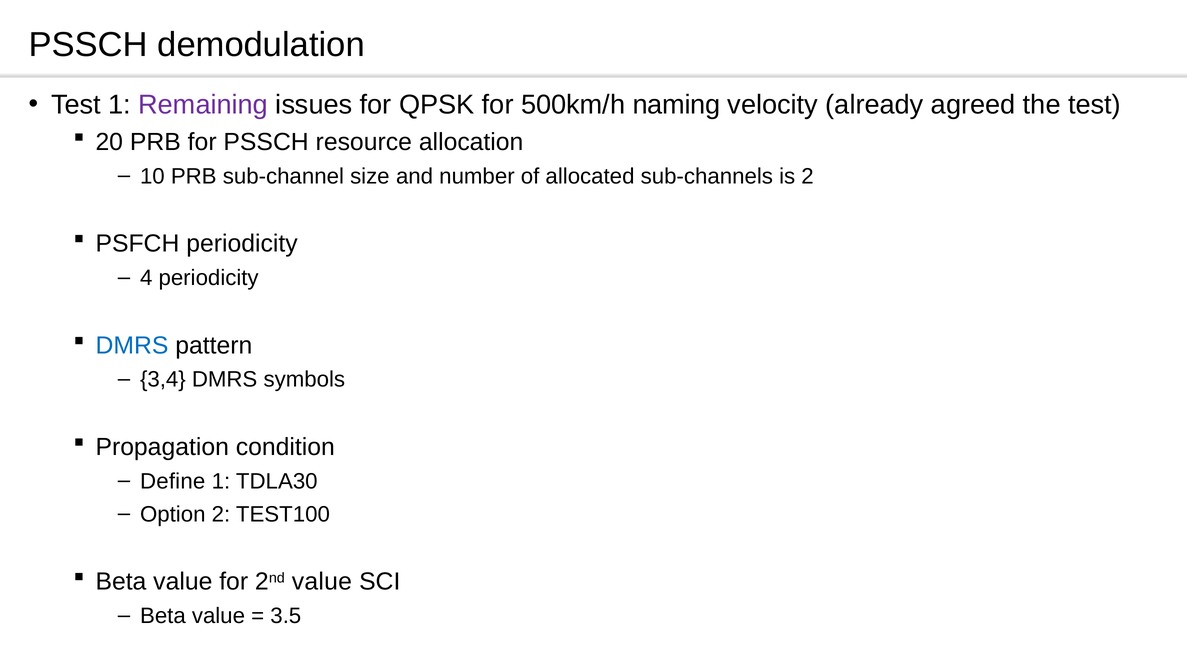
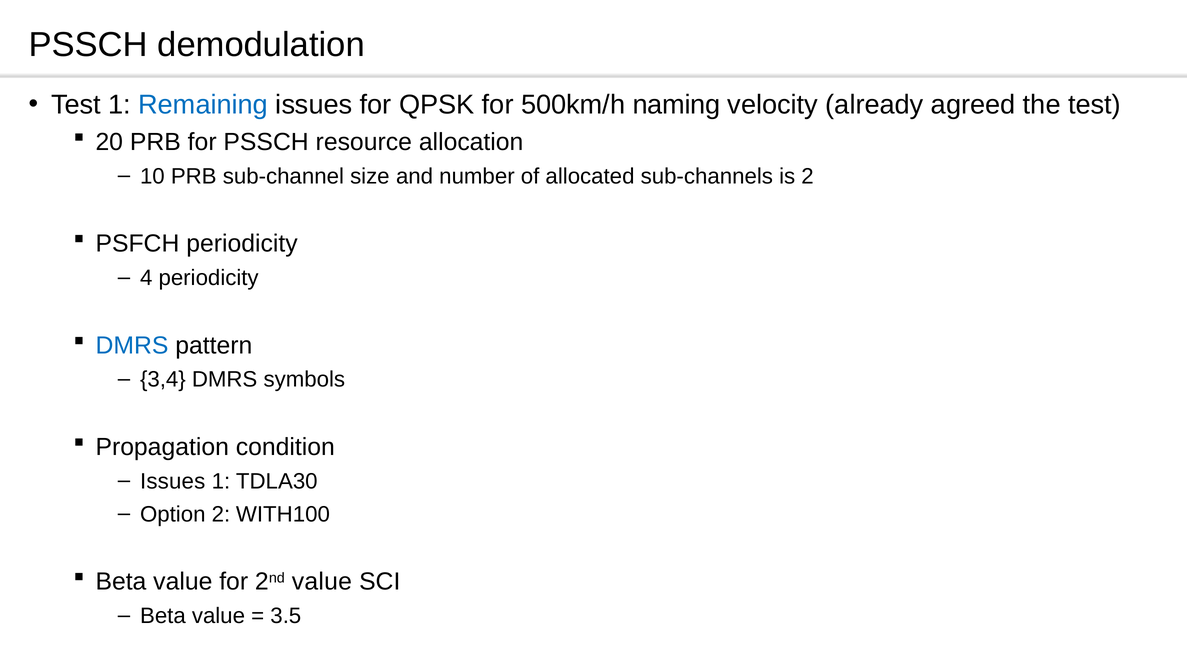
Remaining colour: purple -> blue
Define at (173, 481): Define -> Issues
TEST100: TEST100 -> WITH100
